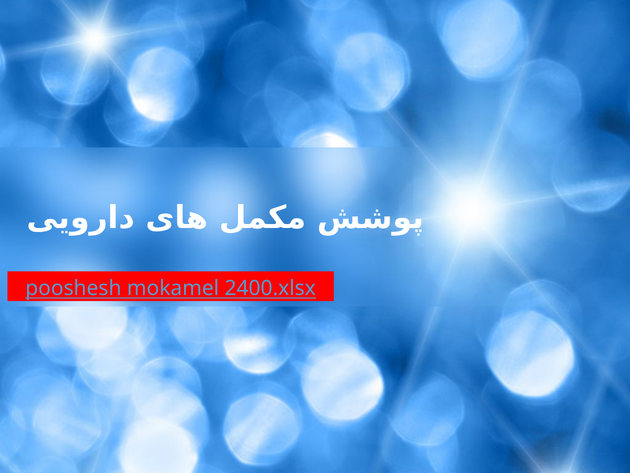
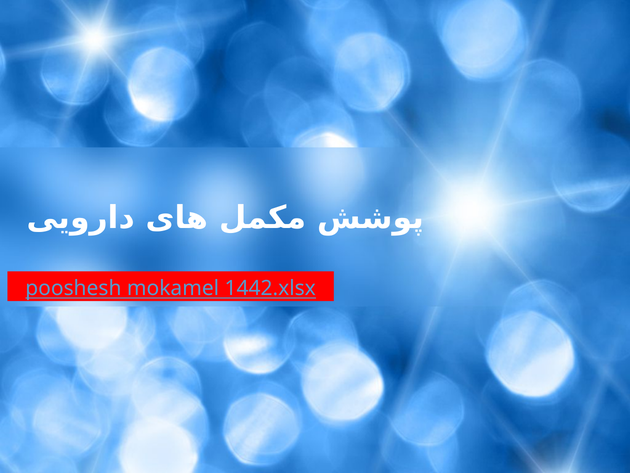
2400.xlsx: 2400.xlsx -> 1442.xlsx
